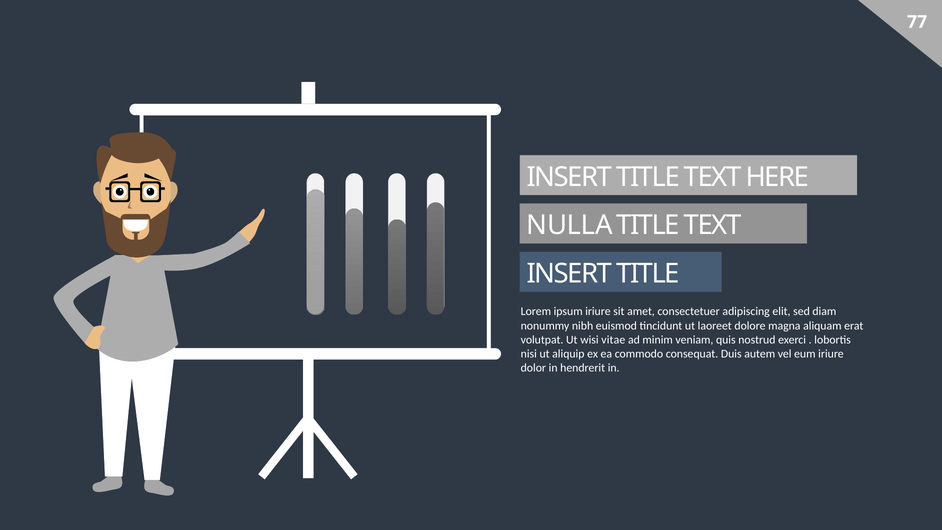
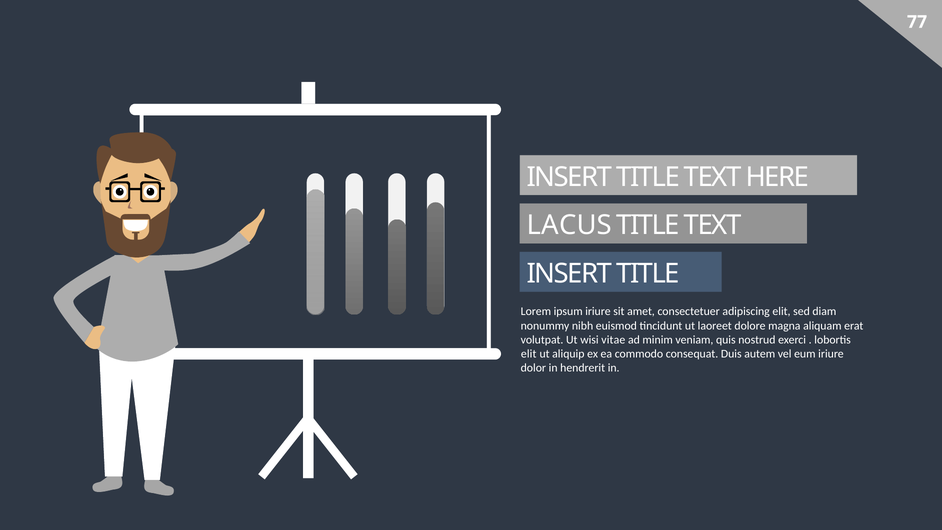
NULLA: NULLA -> LACUS
nisi at (529, 354): nisi -> elit
